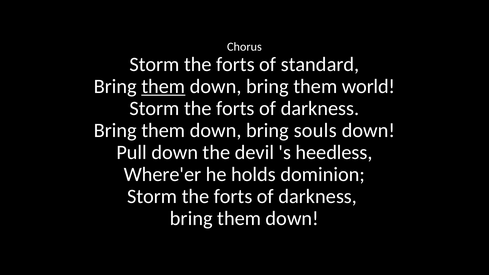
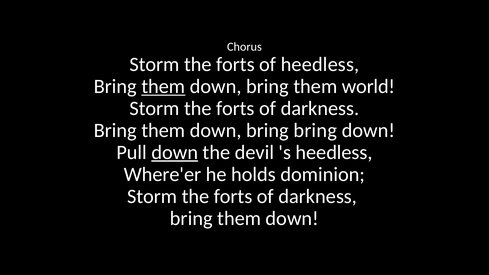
of standard: standard -> heedless
bring souls: souls -> bring
down at (175, 152) underline: none -> present
